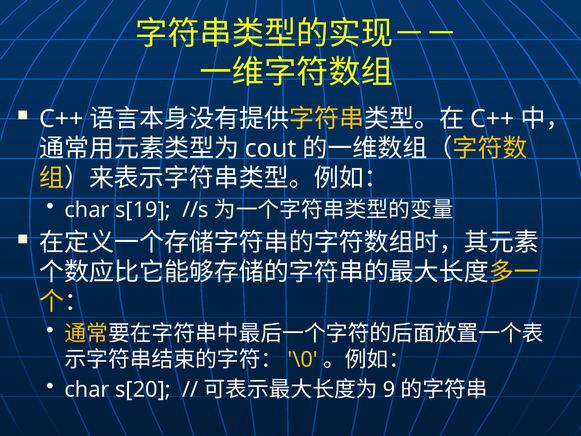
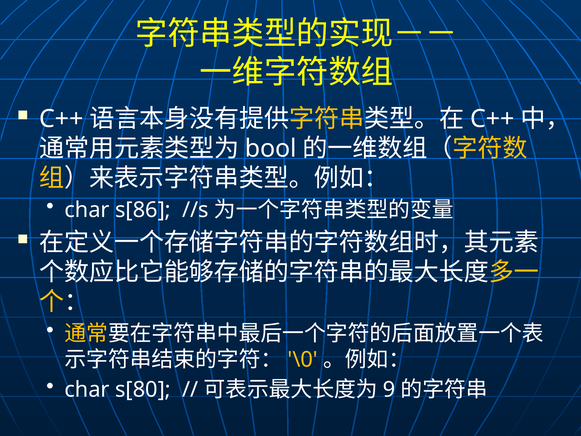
cout: cout -> bool
s[19: s[19 -> s[86
s[20: s[20 -> s[80
